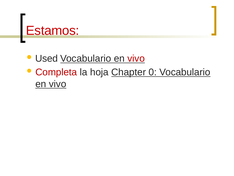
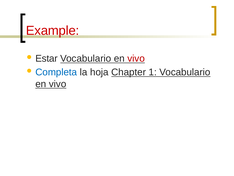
Estamos: Estamos -> Example
Used: Used -> Estar
Completa colour: red -> blue
0: 0 -> 1
